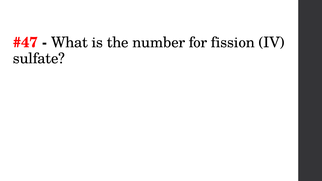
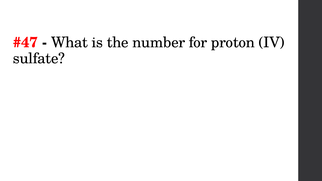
fission: fission -> proton
